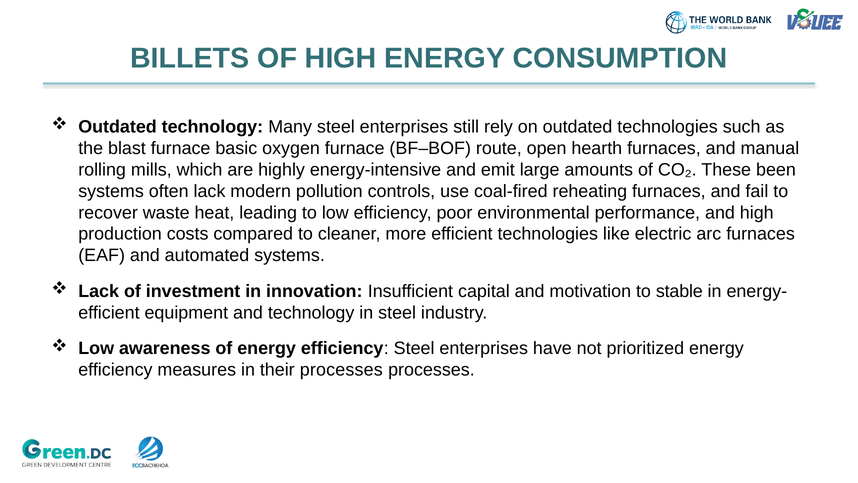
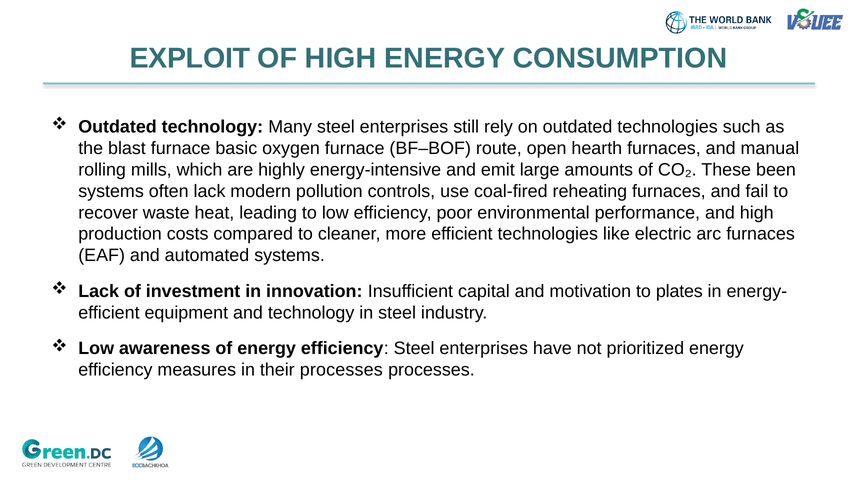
BILLETS: BILLETS -> EXPLOIT
stable: stable -> plates
